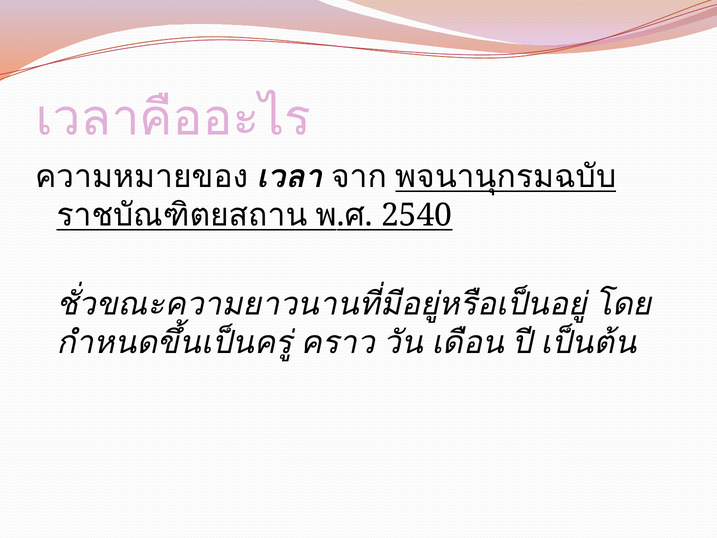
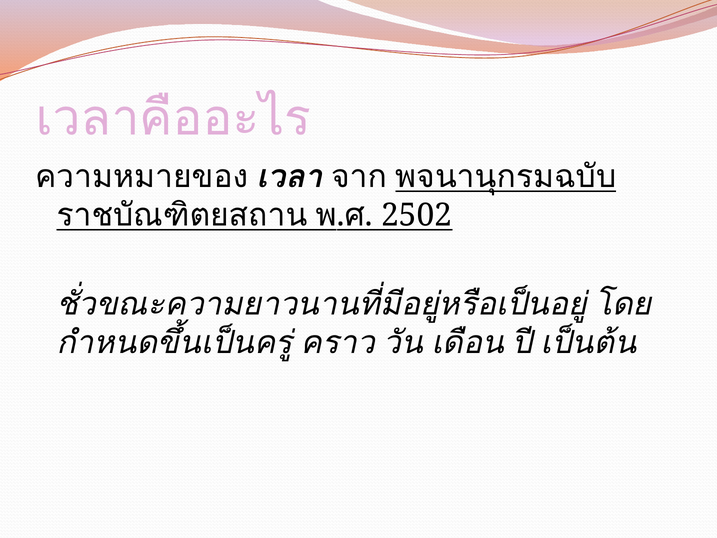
2540: 2540 -> 2502
